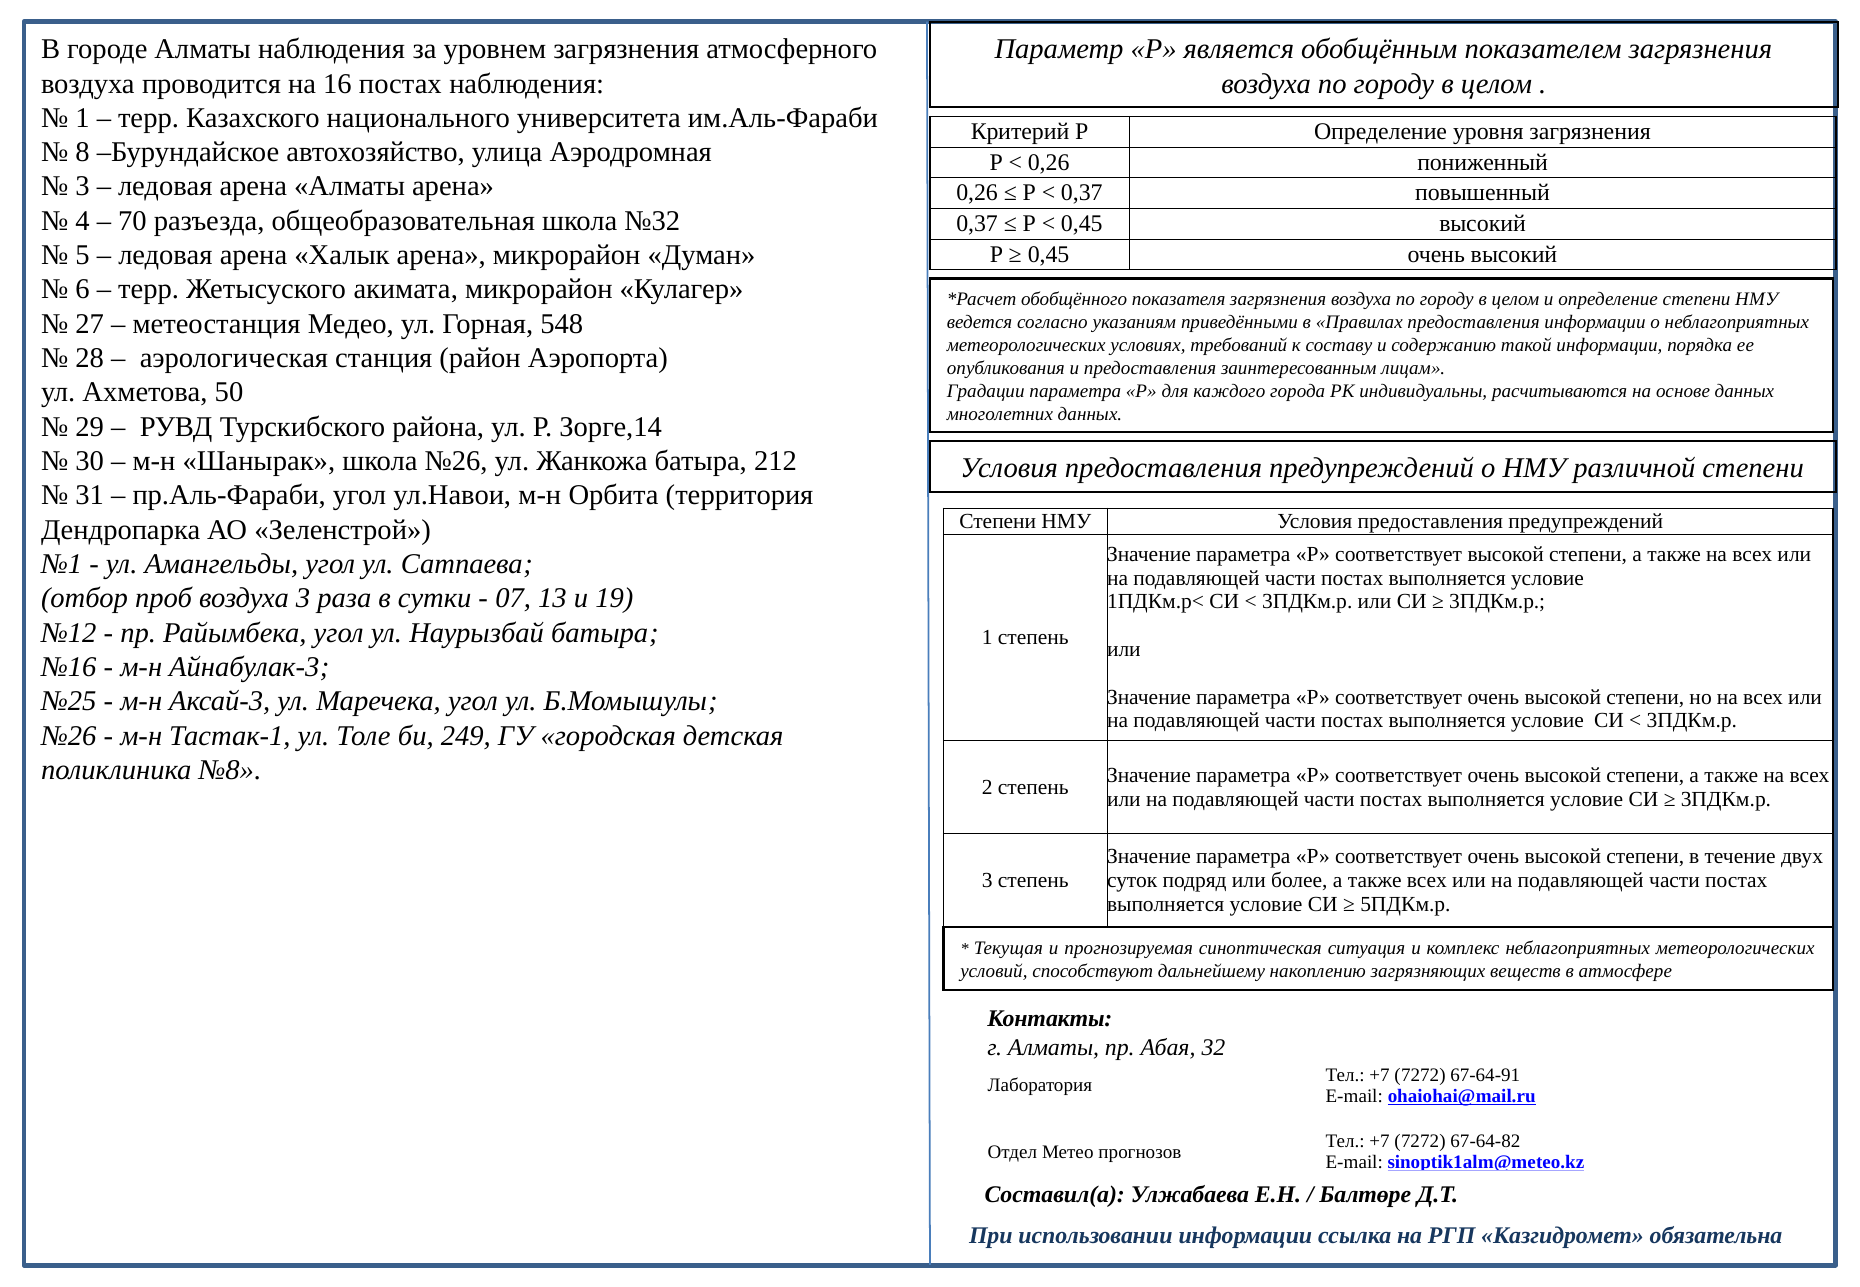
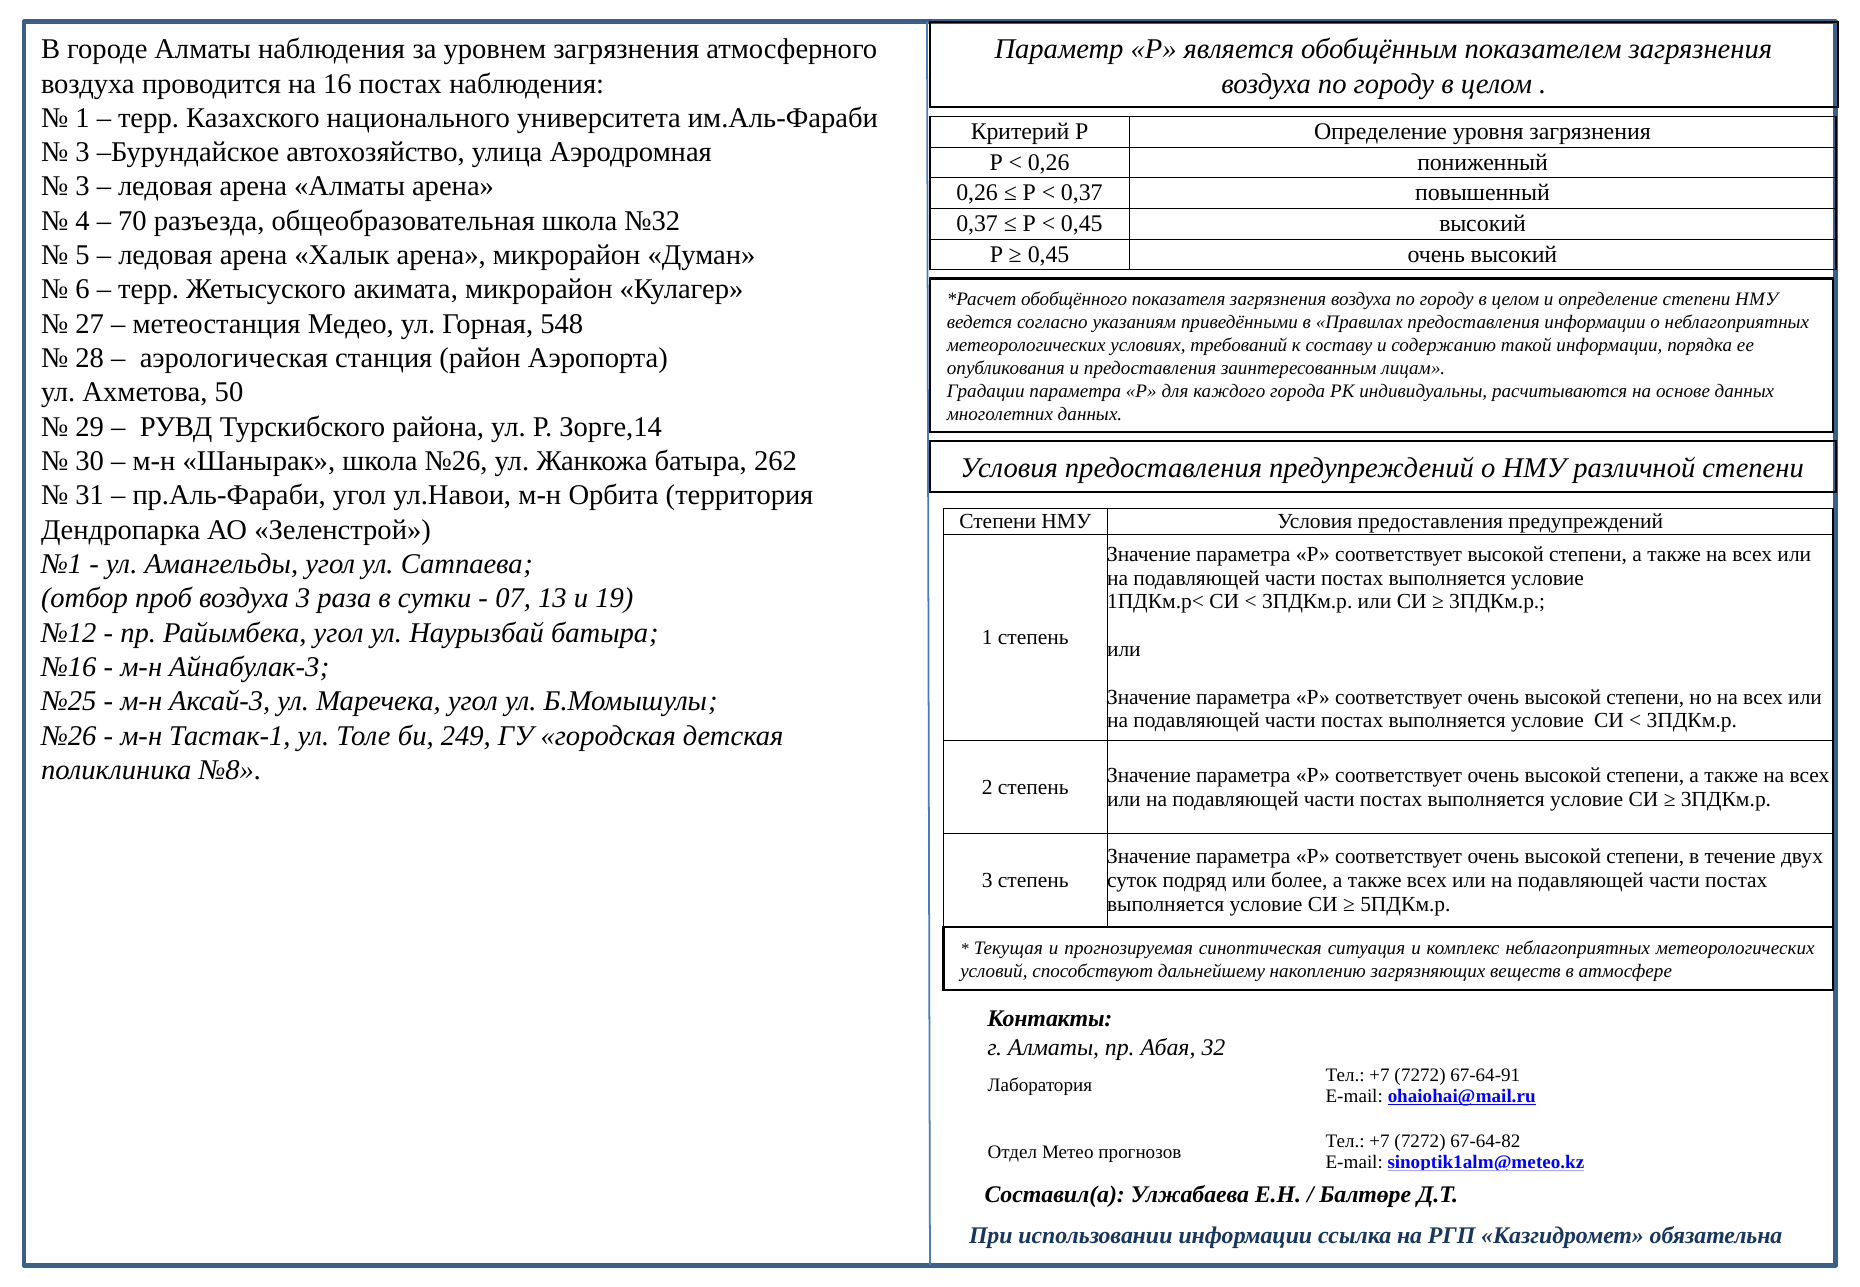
8 at (83, 152): 8 -> 3
212: 212 -> 262
